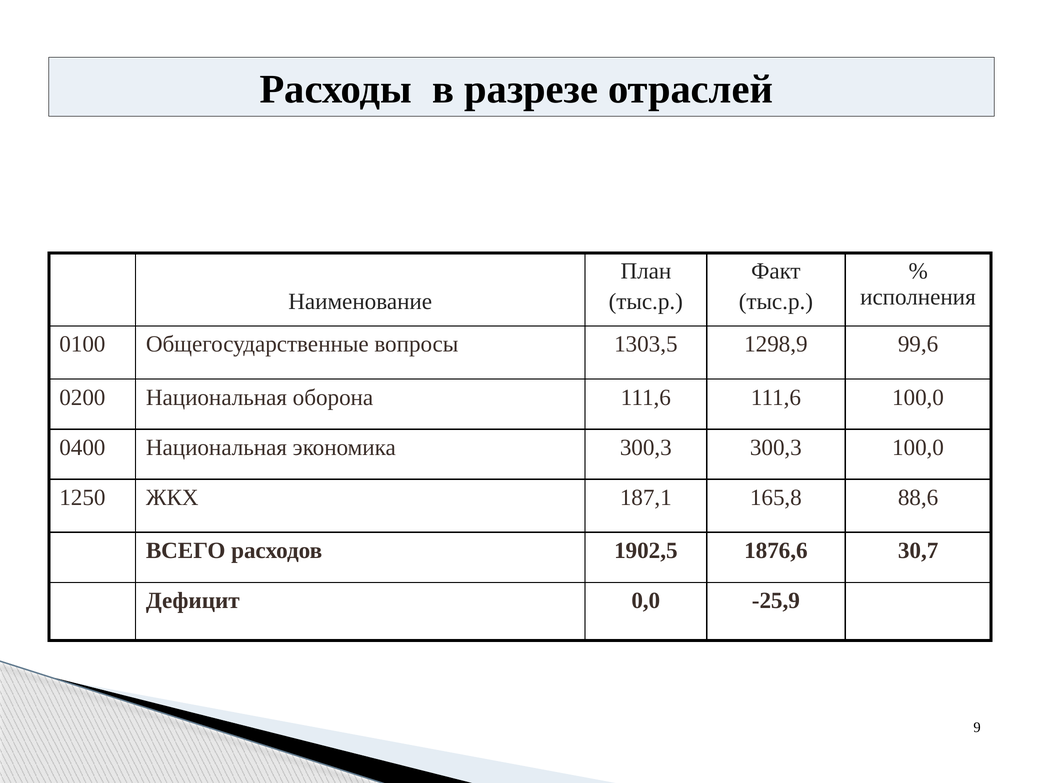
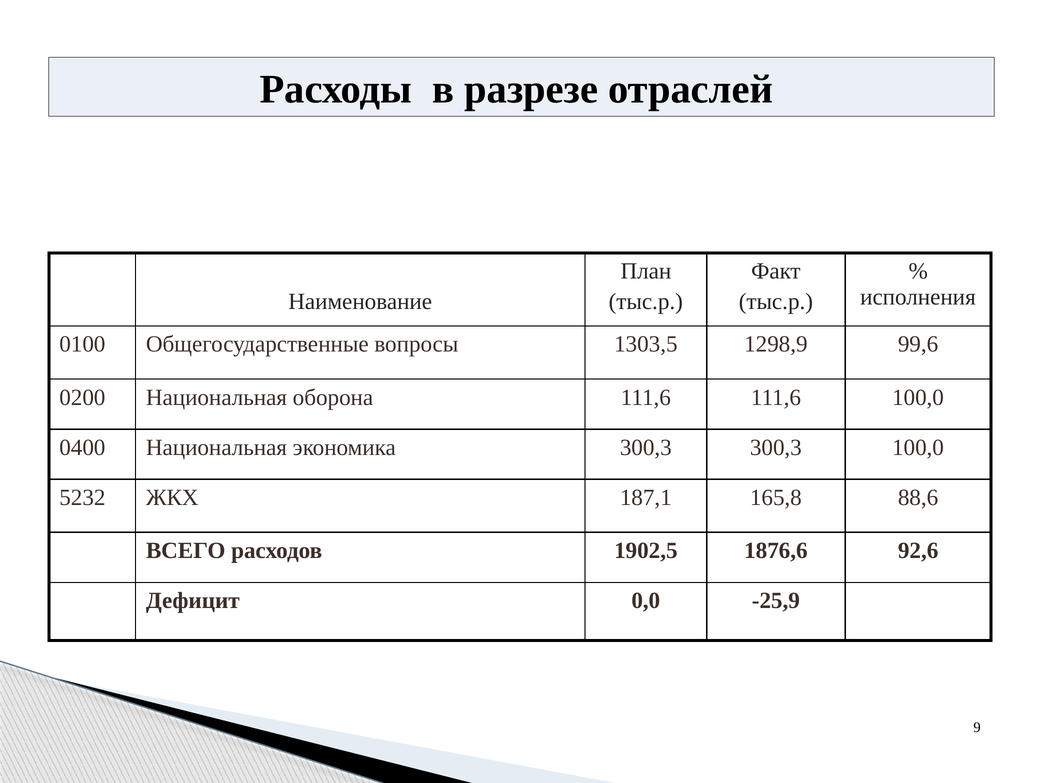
1250: 1250 -> 5232
30,7: 30,7 -> 92,6
